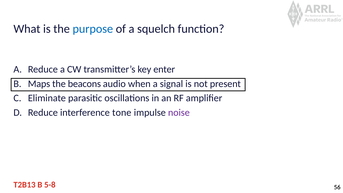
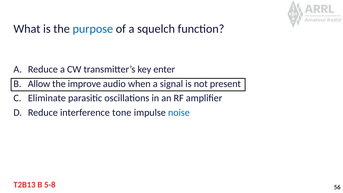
Maps: Maps -> Allow
beacons: beacons -> improve
noise colour: purple -> blue
